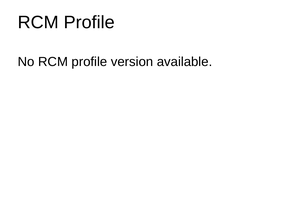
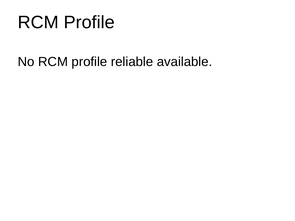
version: version -> reliable
